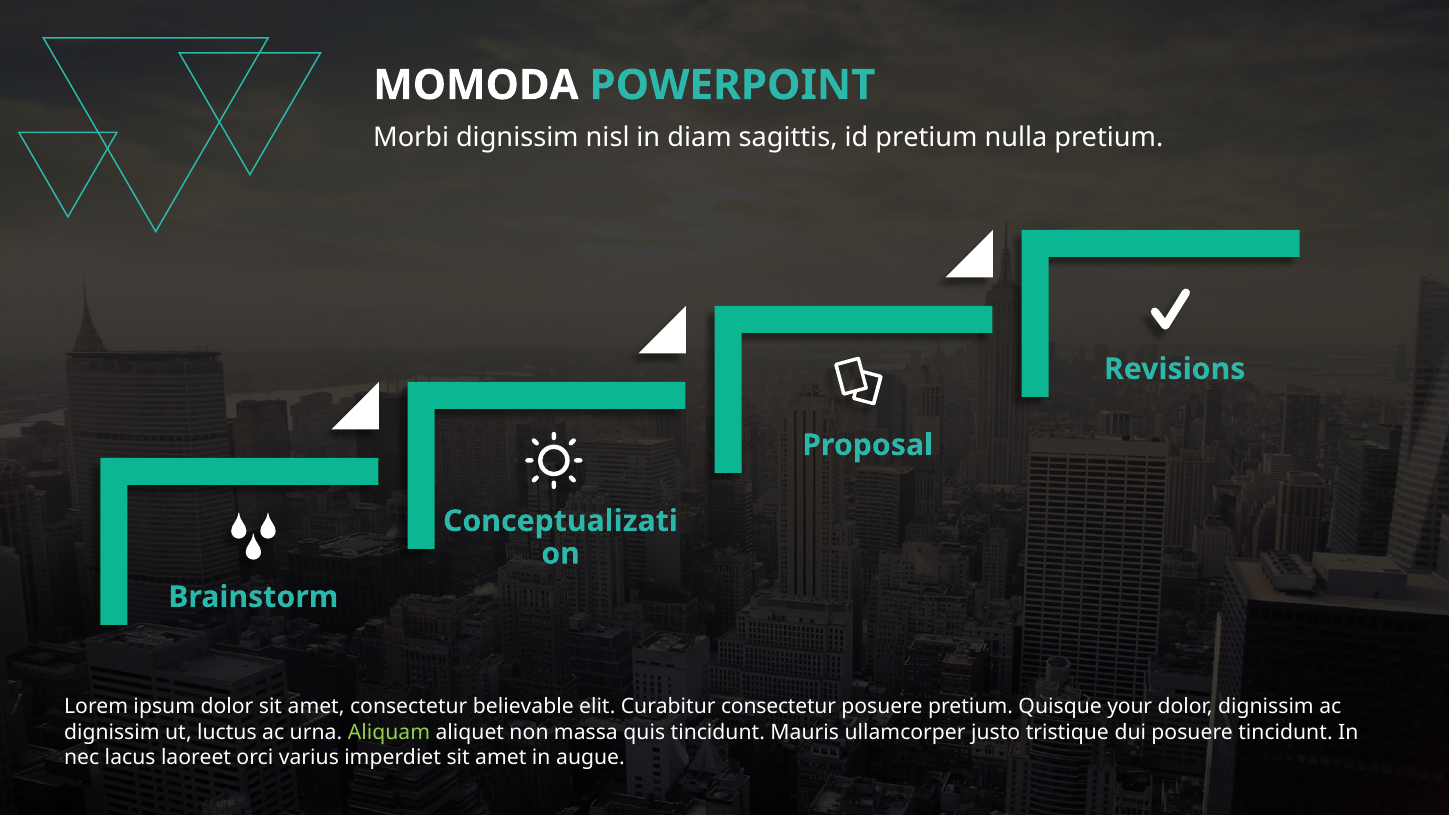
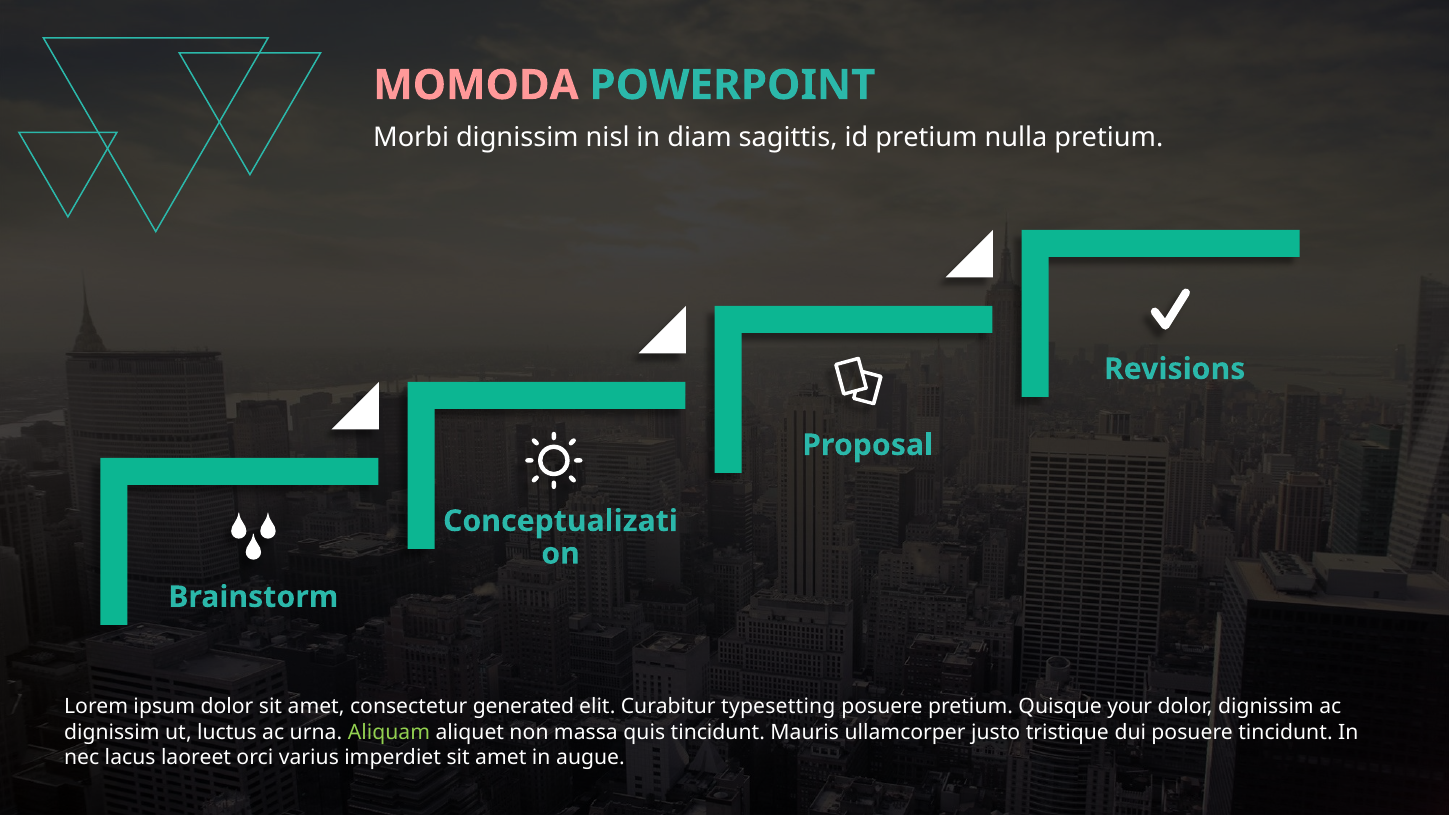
MOMODA colour: white -> pink
believable: believable -> generated
Curabitur consectetur: consectetur -> typesetting
